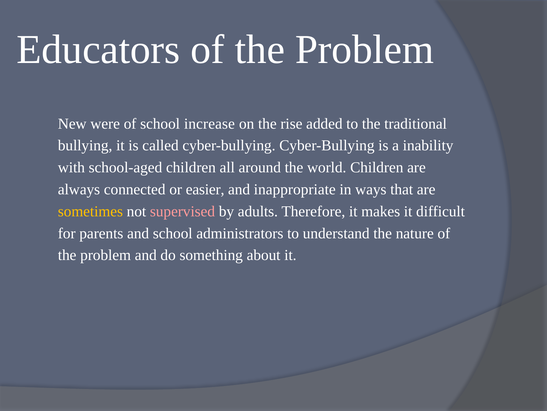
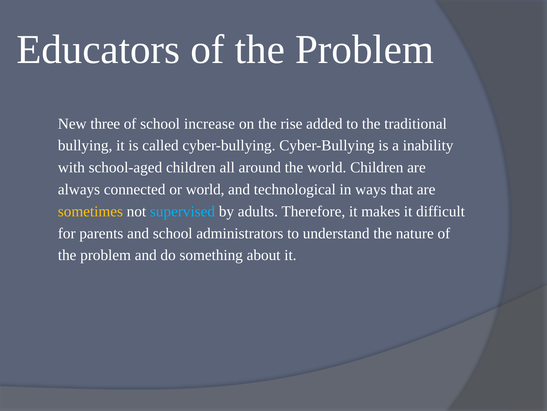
were: were -> three
or easier: easier -> world
inappropriate: inappropriate -> technological
supervised colour: pink -> light blue
